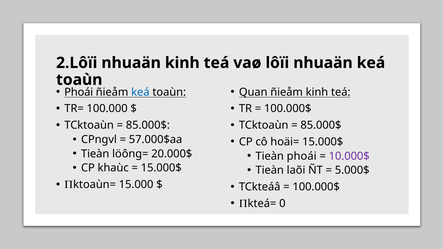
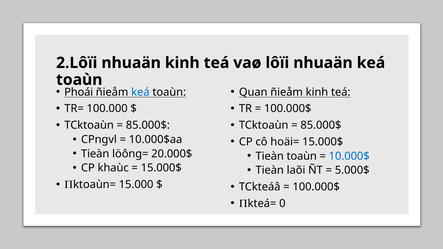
57.000$aa: 57.000$aa -> 10.000$aa
Tieàn phoái: phoái -> toaùn
10.000$ colour: purple -> blue
